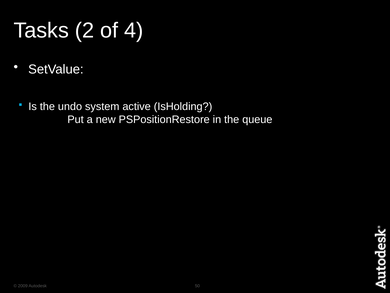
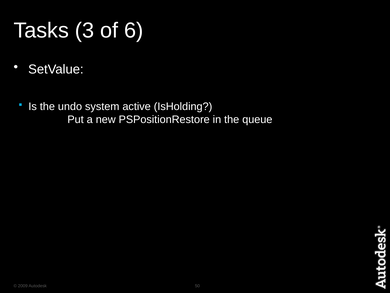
2: 2 -> 3
4: 4 -> 6
